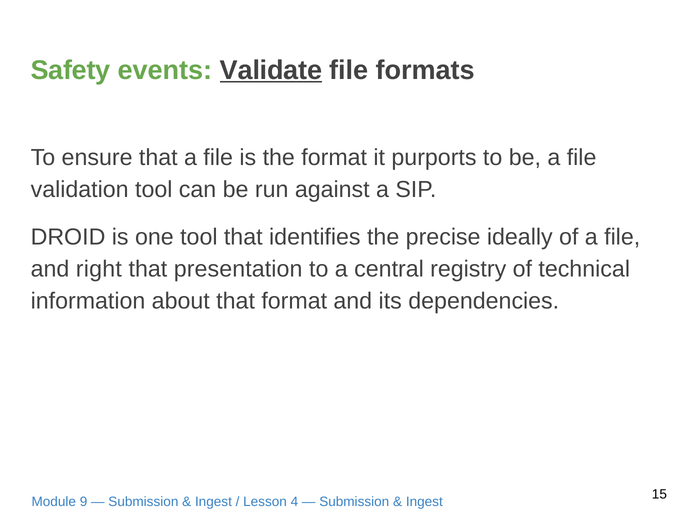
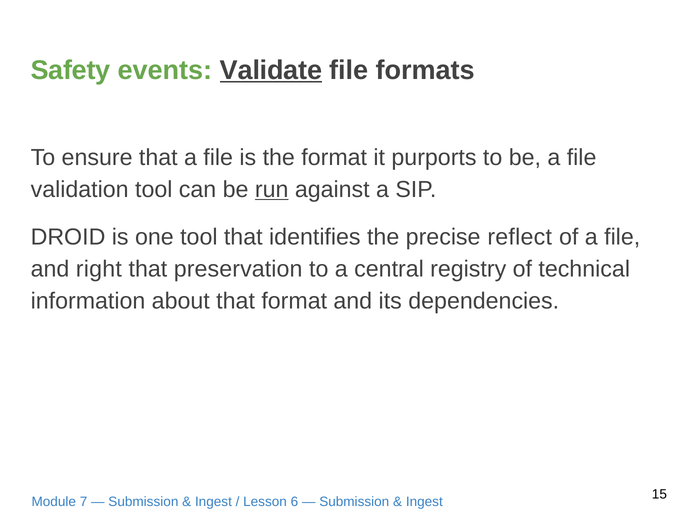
run underline: none -> present
ideally: ideally -> reflect
presentation: presentation -> preservation
9: 9 -> 7
4: 4 -> 6
